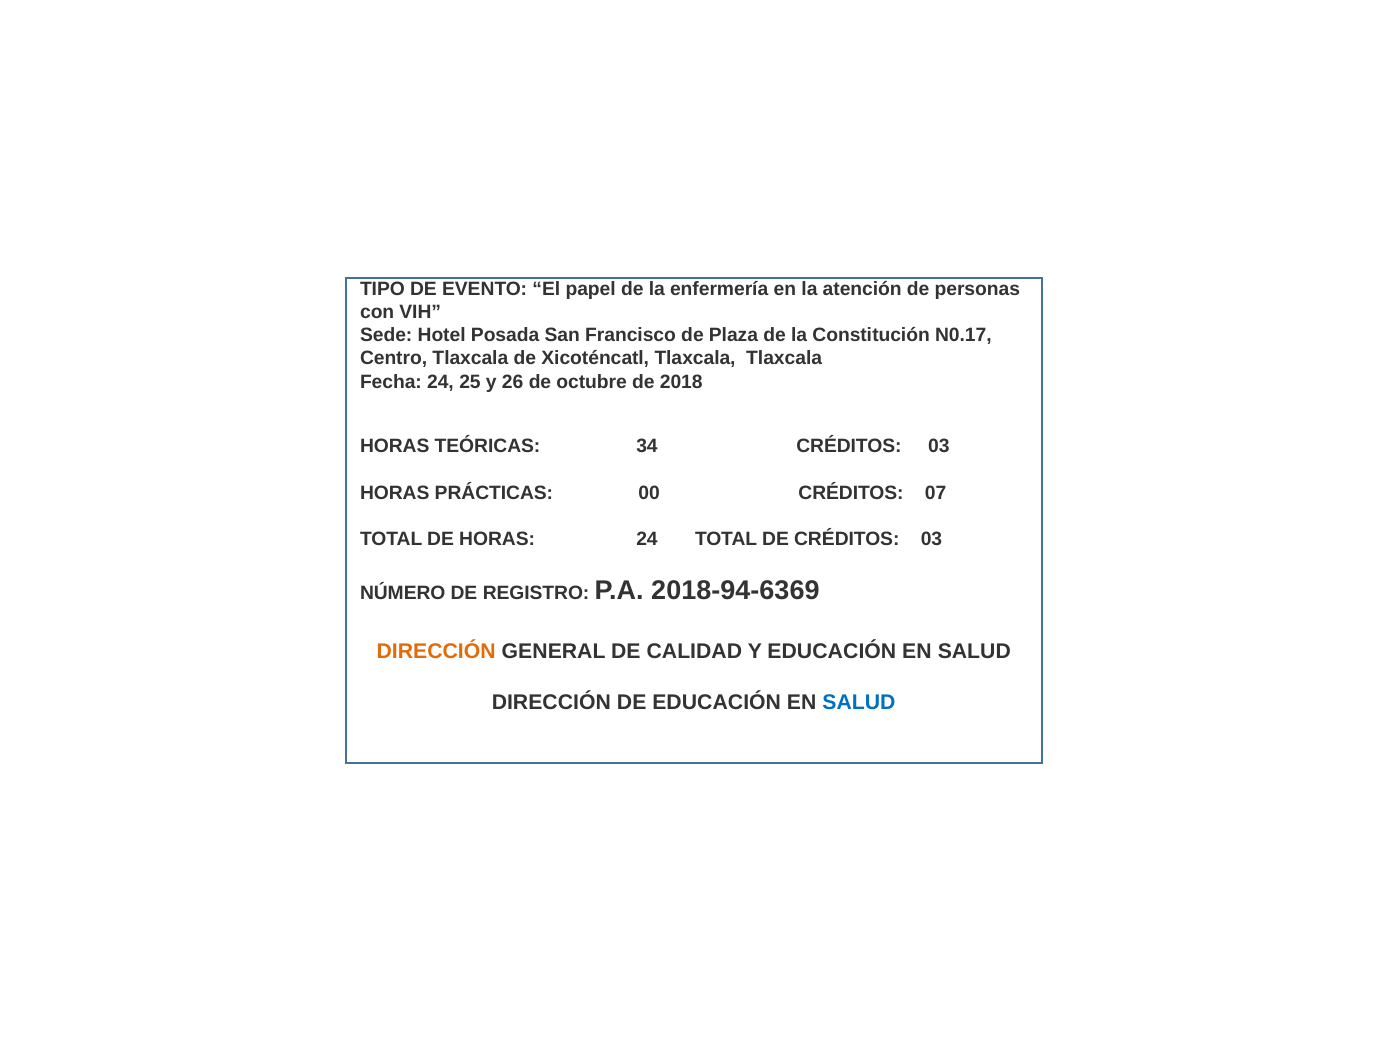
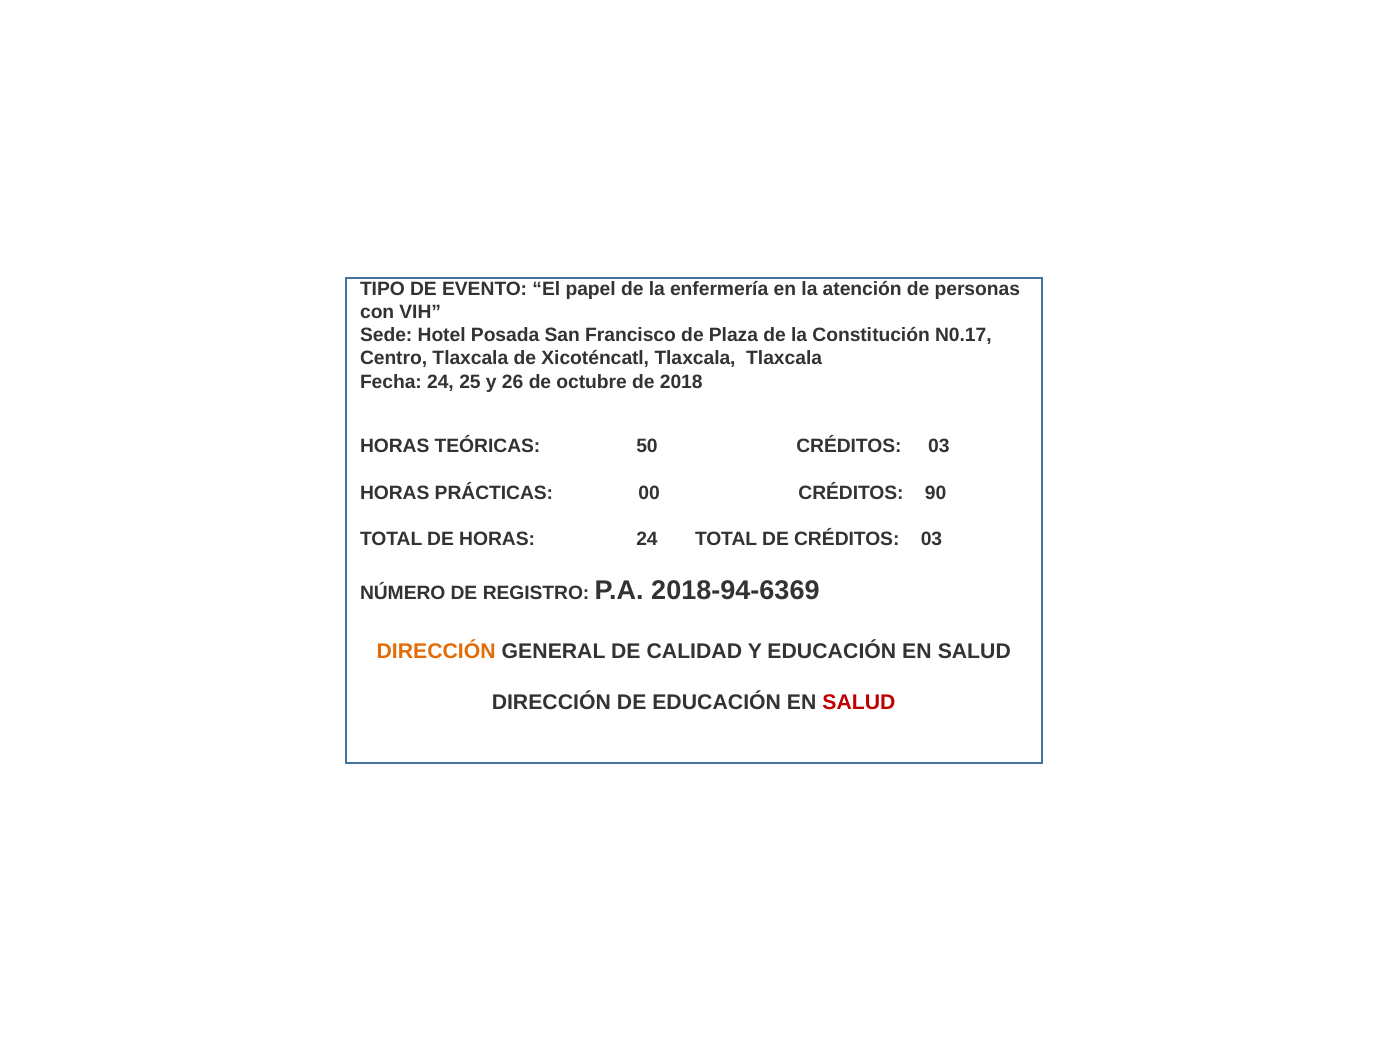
34: 34 -> 50
07: 07 -> 90
SALUD at (859, 703) colour: blue -> red
